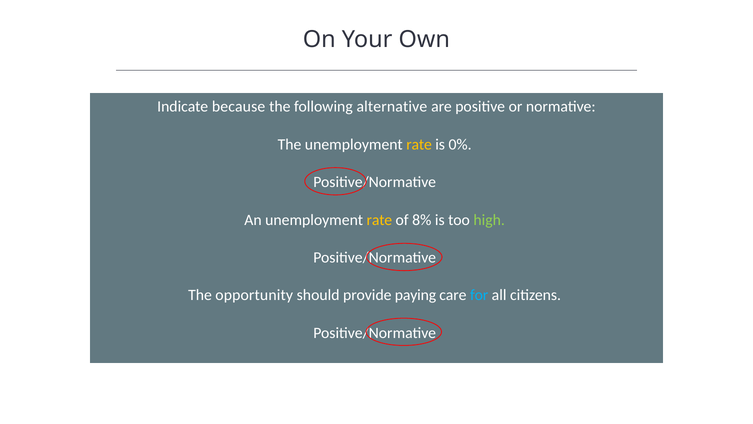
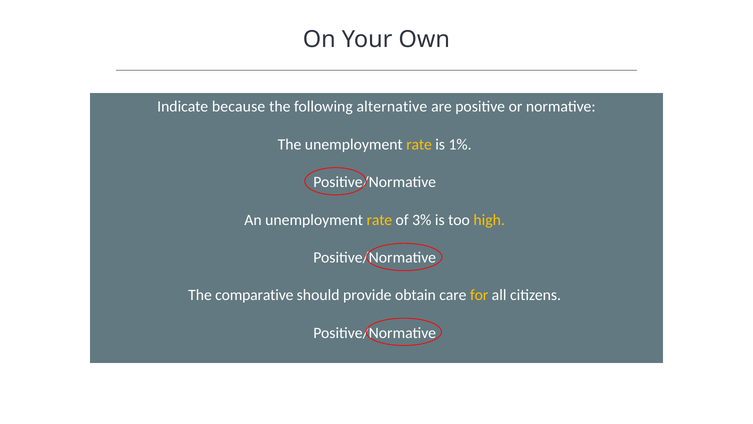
0%: 0% -> 1%
8%: 8% -> 3%
high colour: light green -> yellow
opportunity: opportunity -> comparative
paying: paying -> obtain
for colour: light blue -> yellow
